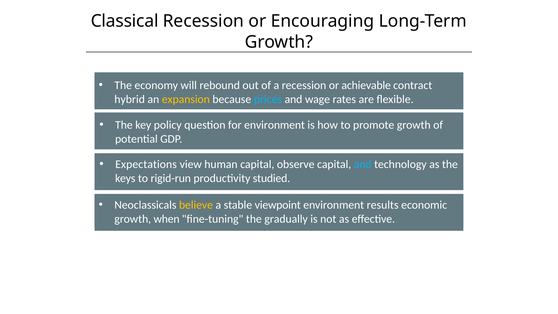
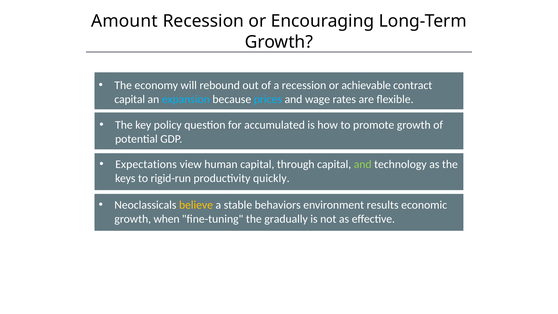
Classical: Classical -> Amount
hybrid at (130, 99): hybrid -> capital
expansion colour: yellow -> light blue
for environment: environment -> accumulated
observe: observe -> through
and at (363, 164) colour: light blue -> light green
studied: studied -> quickly
viewpoint: viewpoint -> behaviors
